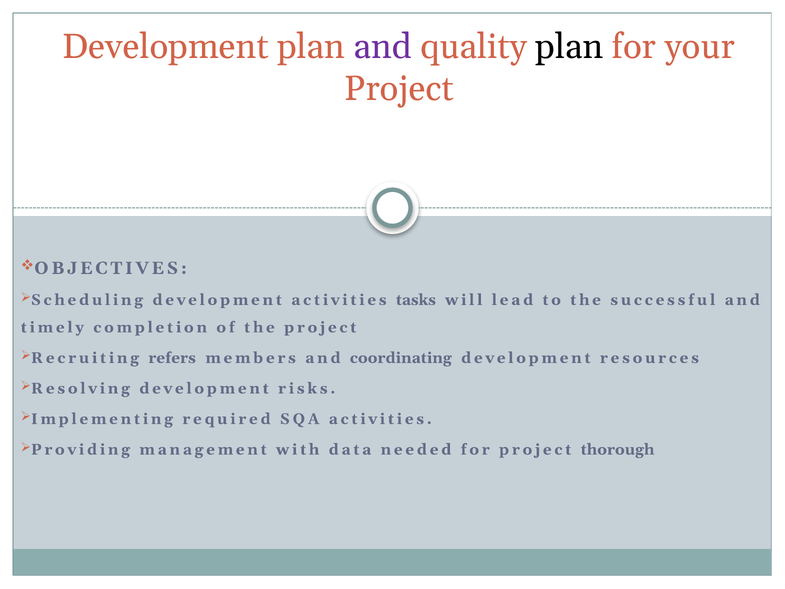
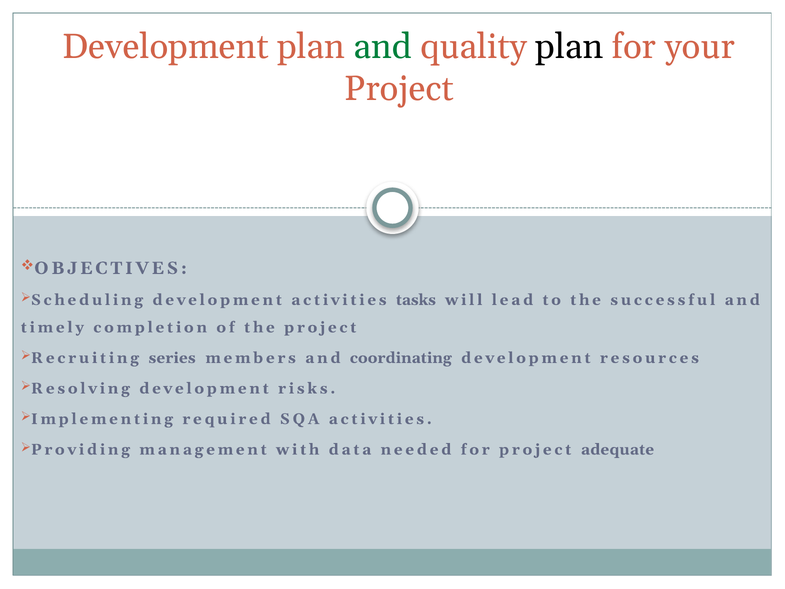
and at (383, 47) colour: purple -> green
refers: refers -> series
thorough: thorough -> adequate
